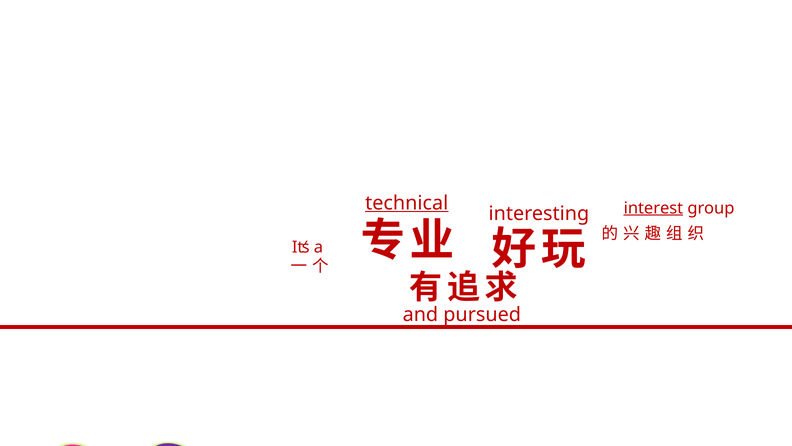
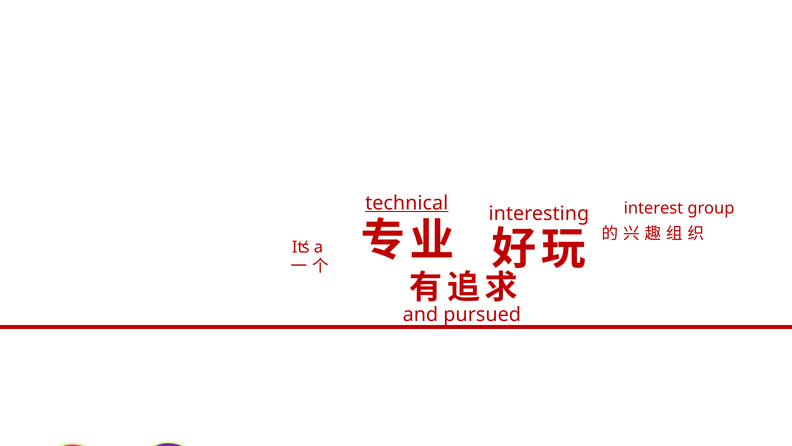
interest underline: present -> none
